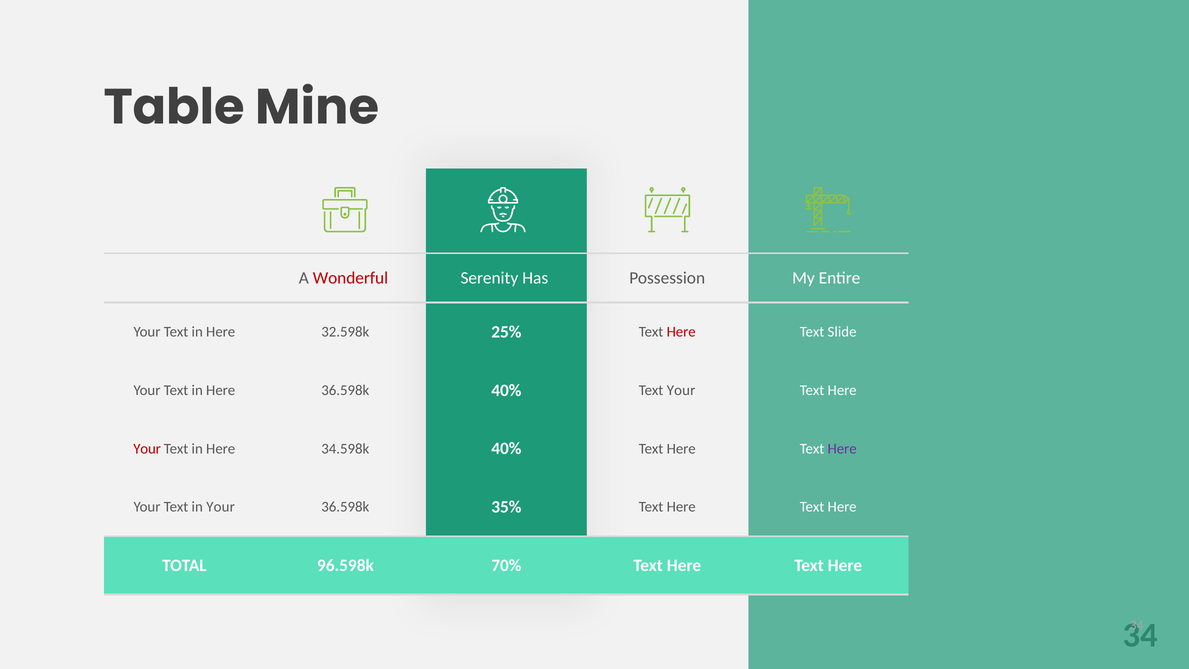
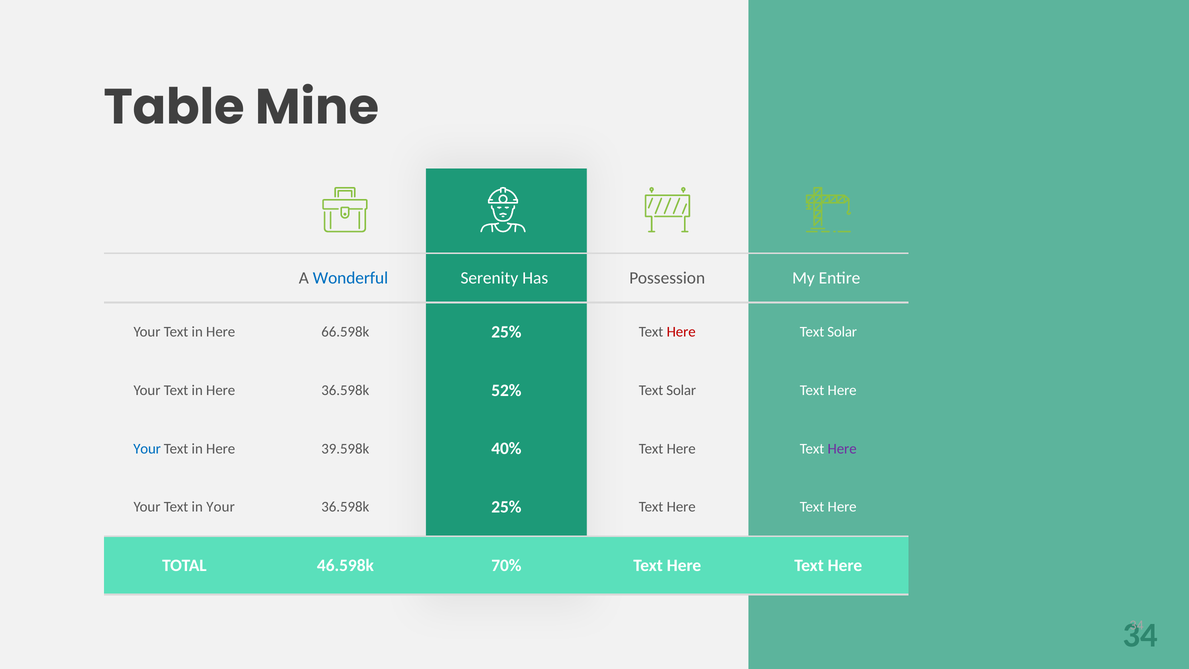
Wonderful colour: red -> blue
32.598k: 32.598k -> 66.598k
Slide at (842, 332): Slide -> Solar
36.598k 40%: 40% -> 52%
Your at (681, 390): Your -> Solar
Your at (147, 449) colour: red -> blue
34.598k: 34.598k -> 39.598k
36.598k 35%: 35% -> 25%
96.598k: 96.598k -> 46.598k
